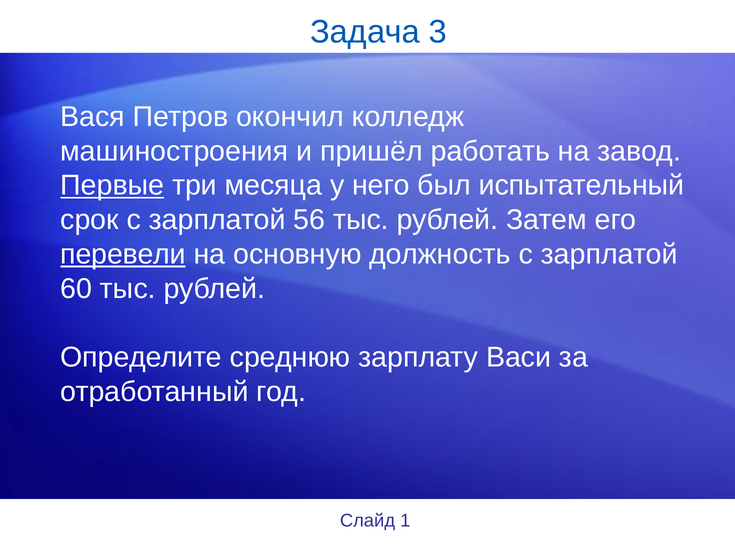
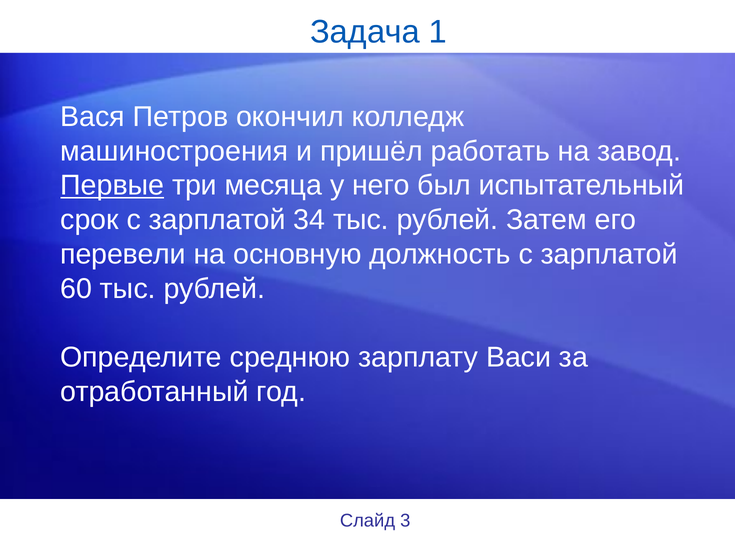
3: 3 -> 1
56: 56 -> 34
перевели underline: present -> none
1: 1 -> 3
